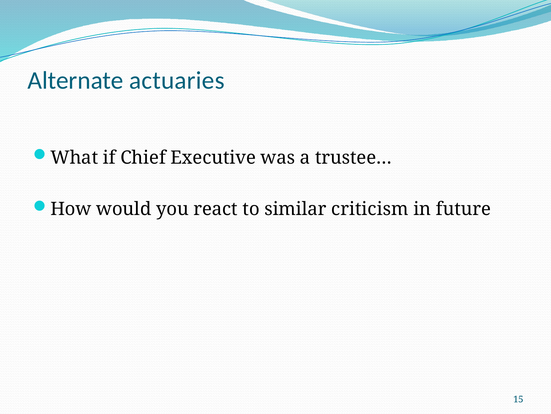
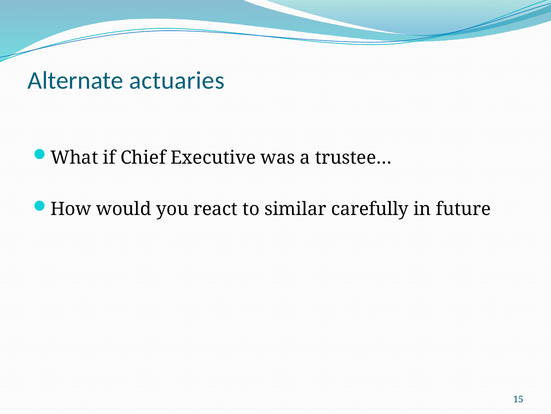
criticism: criticism -> carefully
